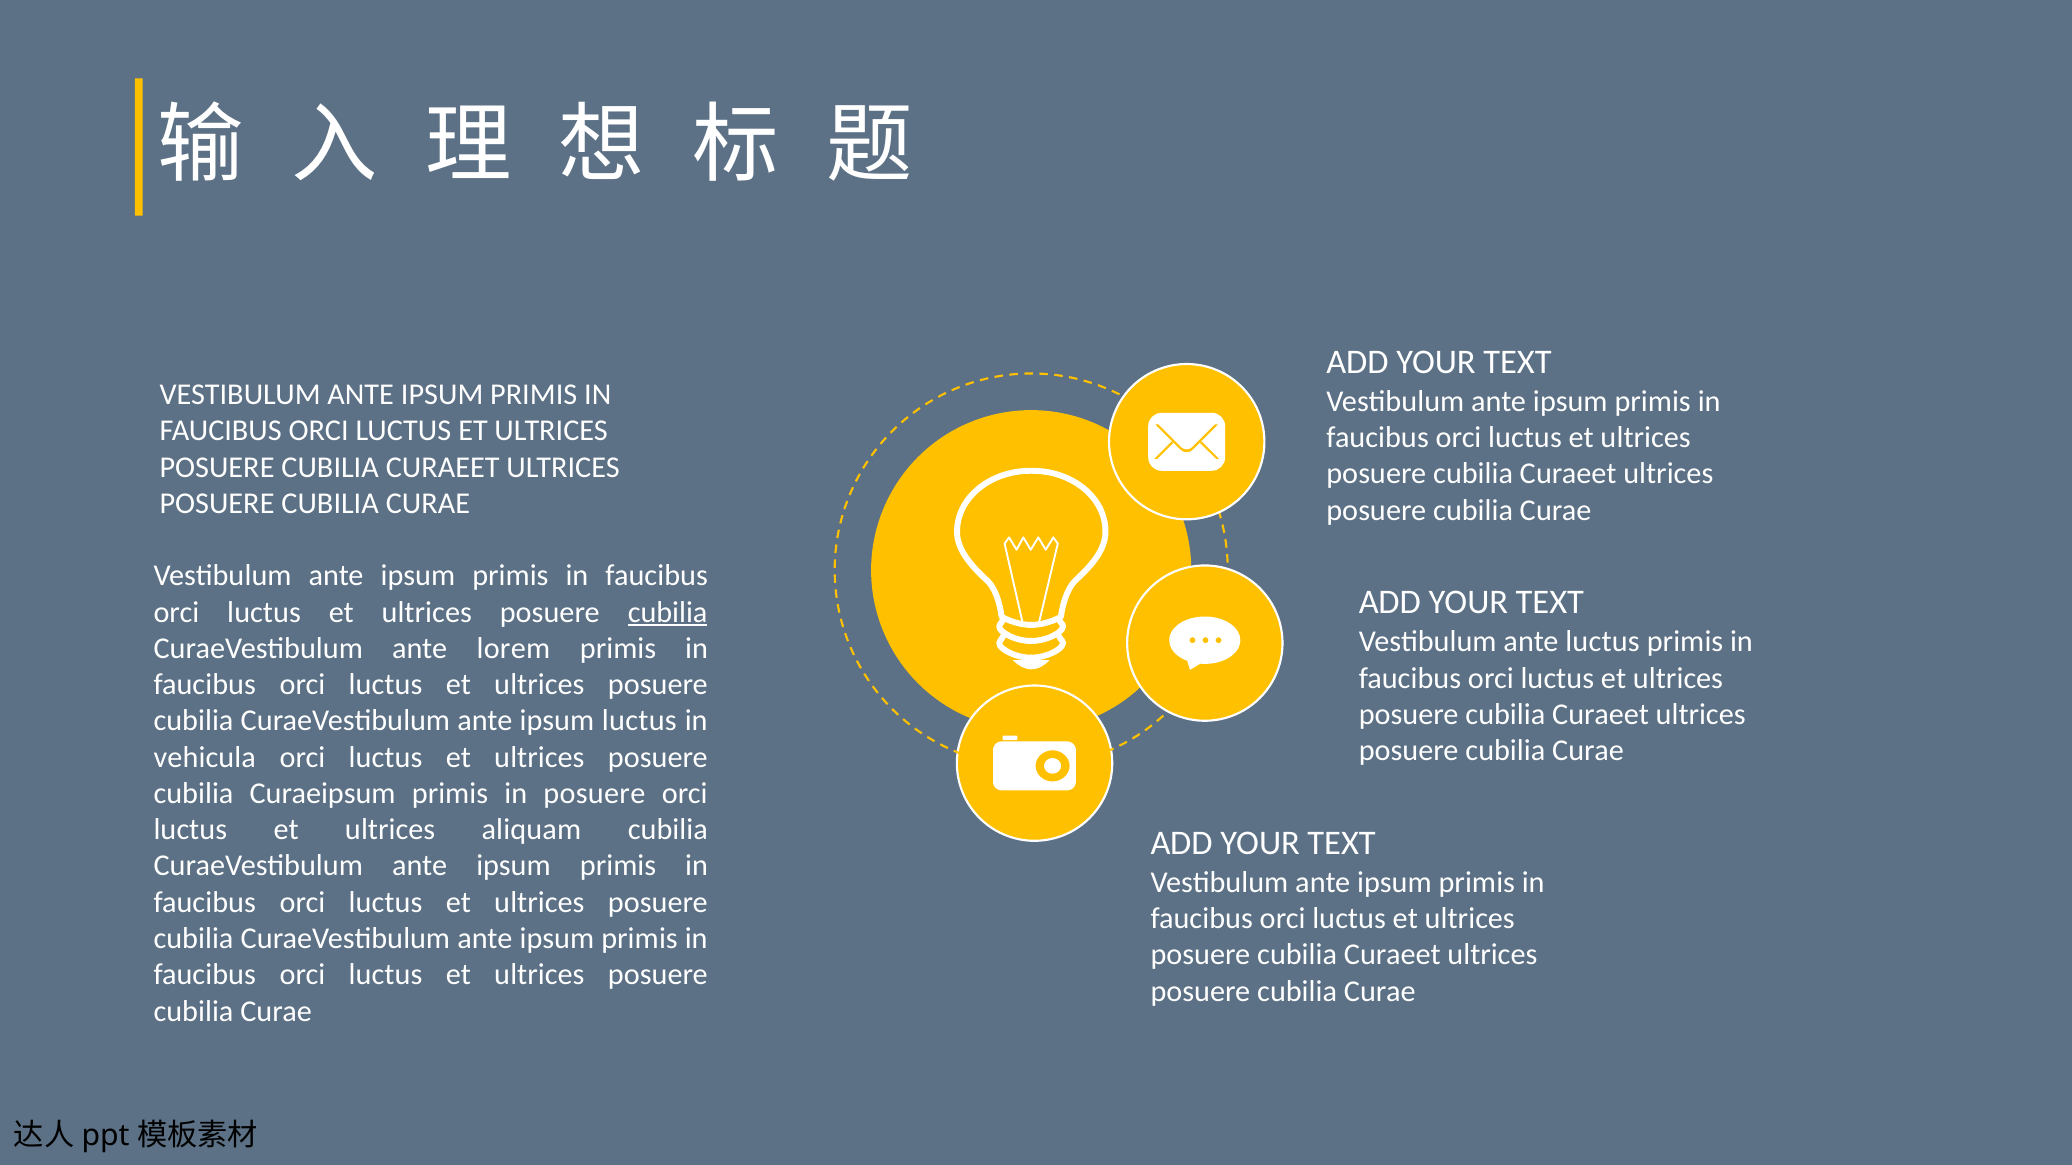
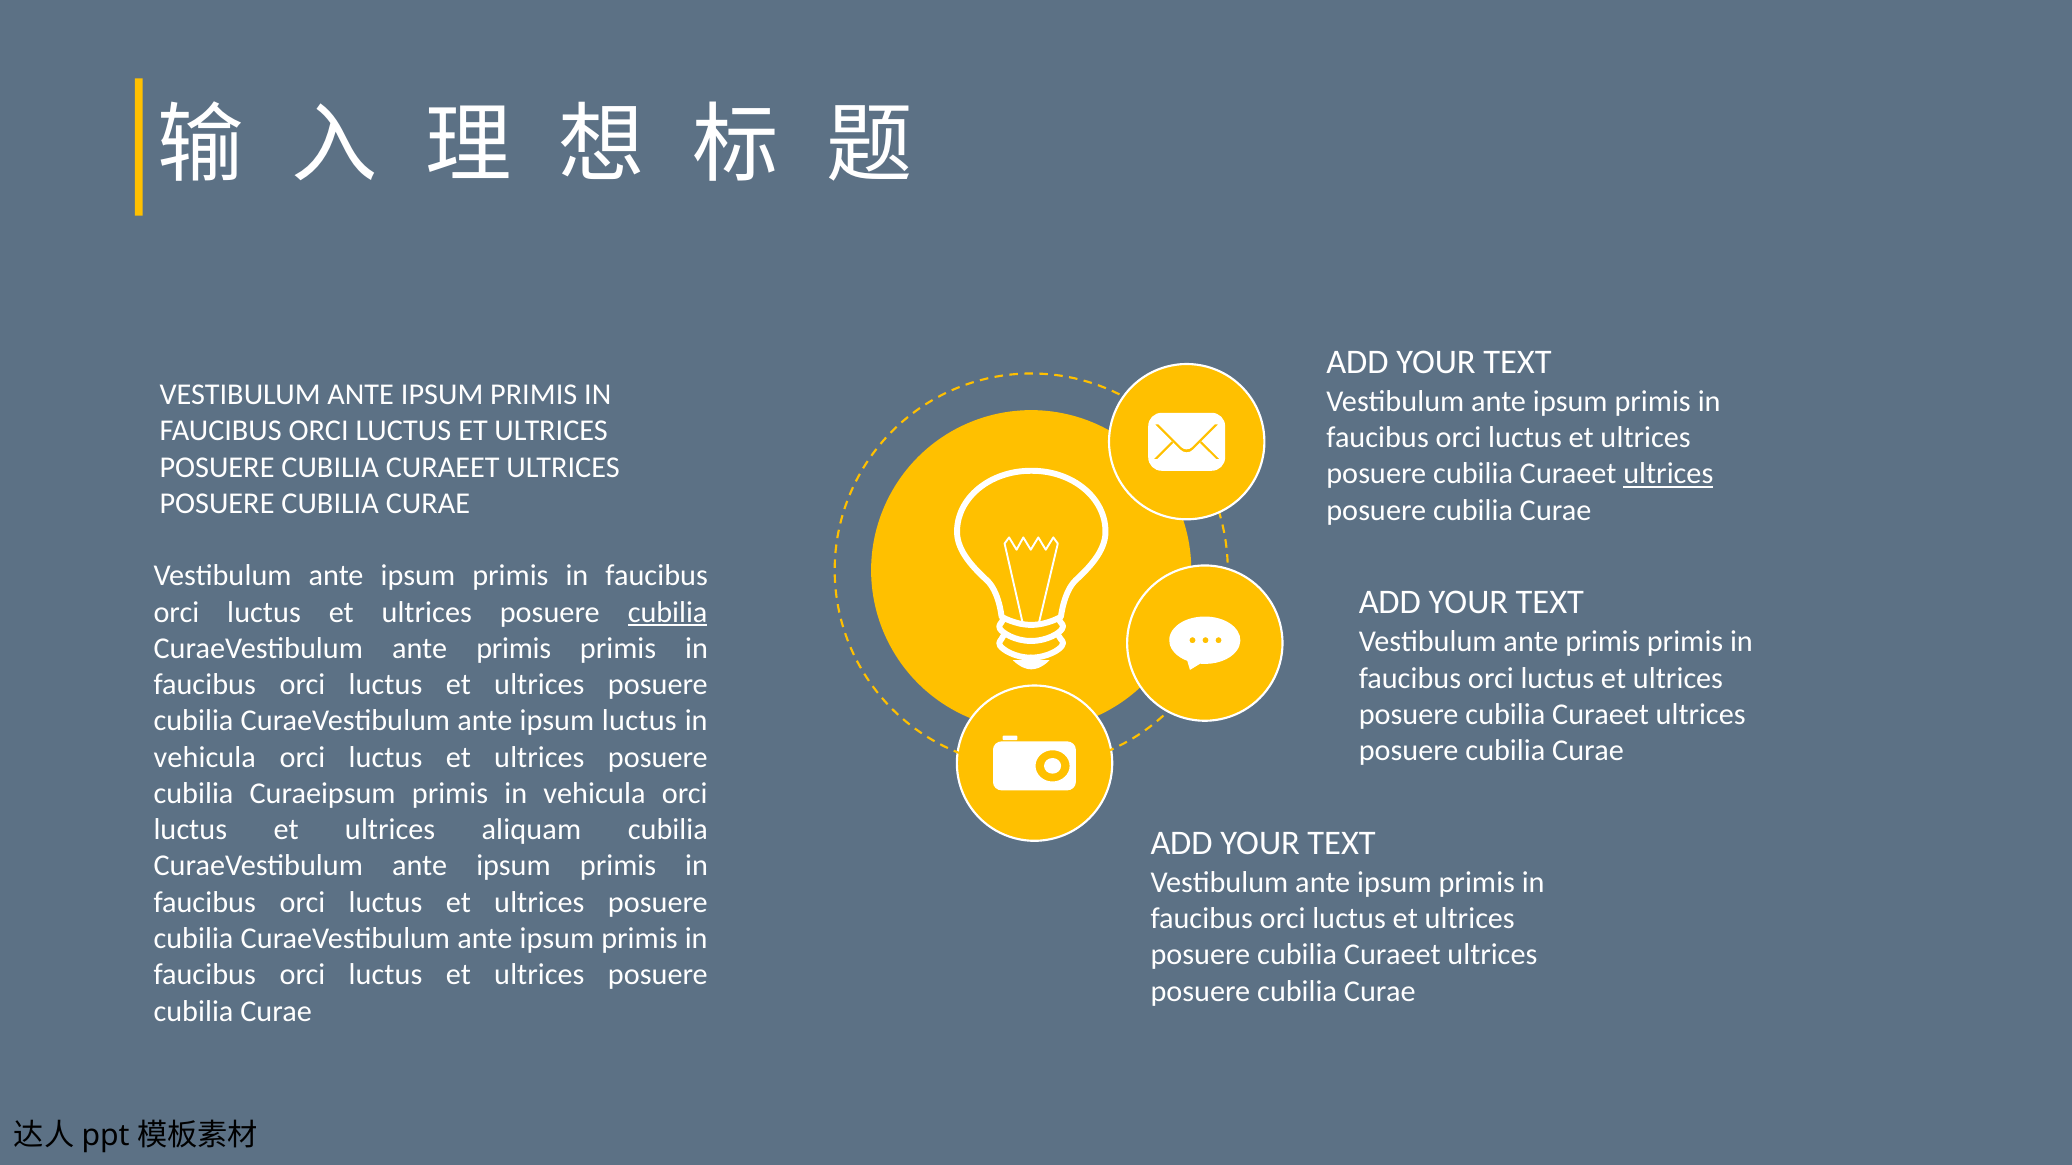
ultrices at (1668, 474) underline: none -> present
Vestibulum ante luctus: luctus -> primis
CuraeVestibulum ante lorem: lorem -> primis
primis in posuere: posuere -> vehicula
